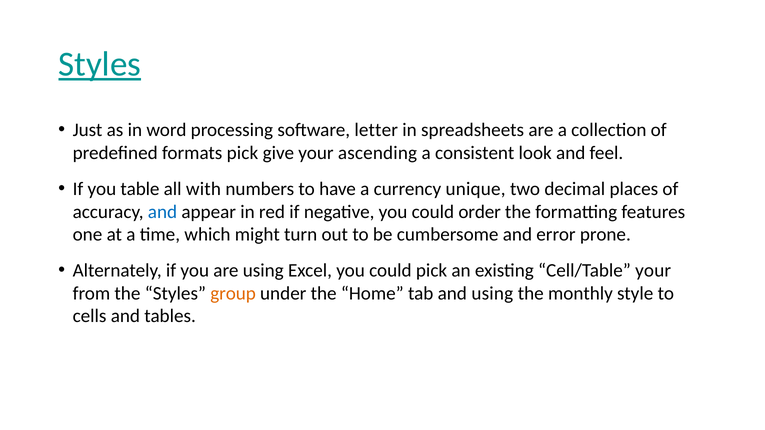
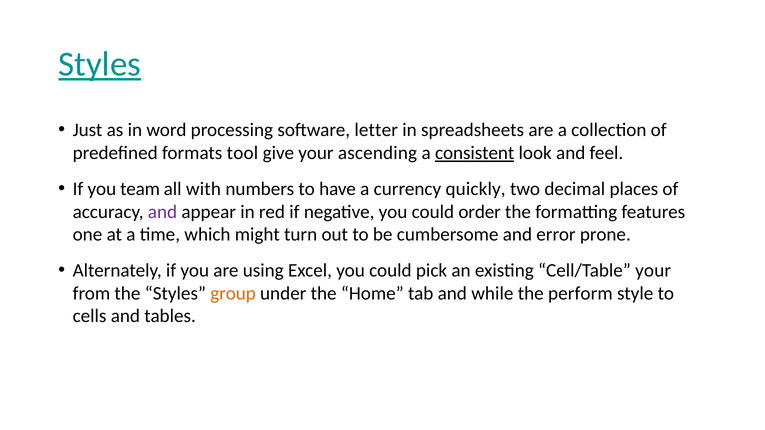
formats pick: pick -> tool
consistent underline: none -> present
table: table -> team
unique: unique -> quickly
and at (162, 212) colour: blue -> purple
and using: using -> while
monthly: monthly -> perform
